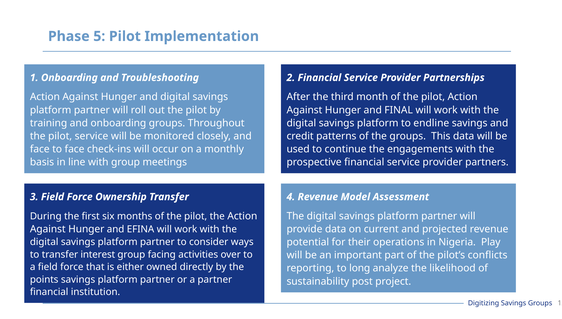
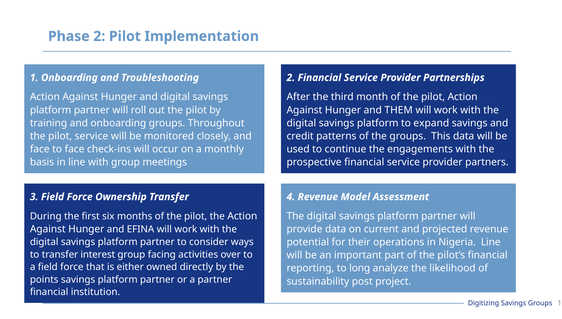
Phase 5: 5 -> 2
FINAL: FINAL -> THEM
endline: endline -> expand
Nigeria Play: Play -> Line
pilot’s conflicts: conflicts -> financial
